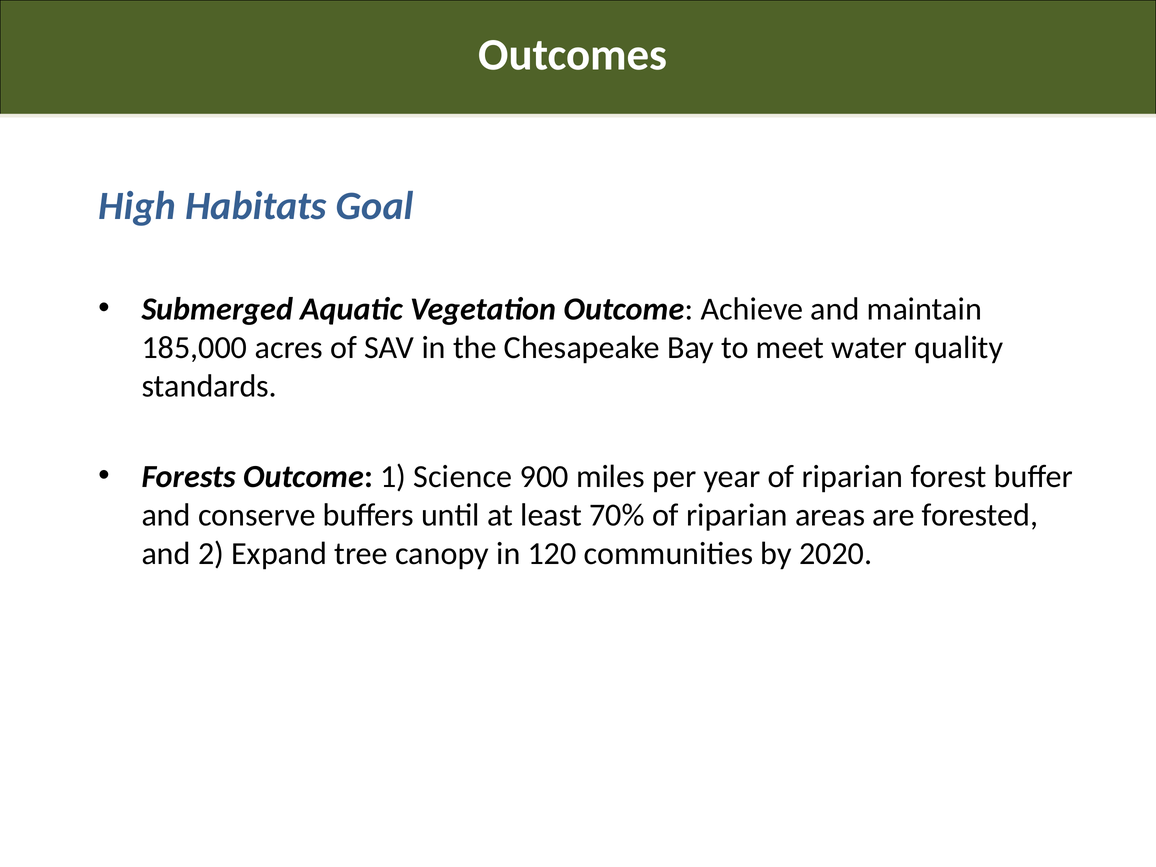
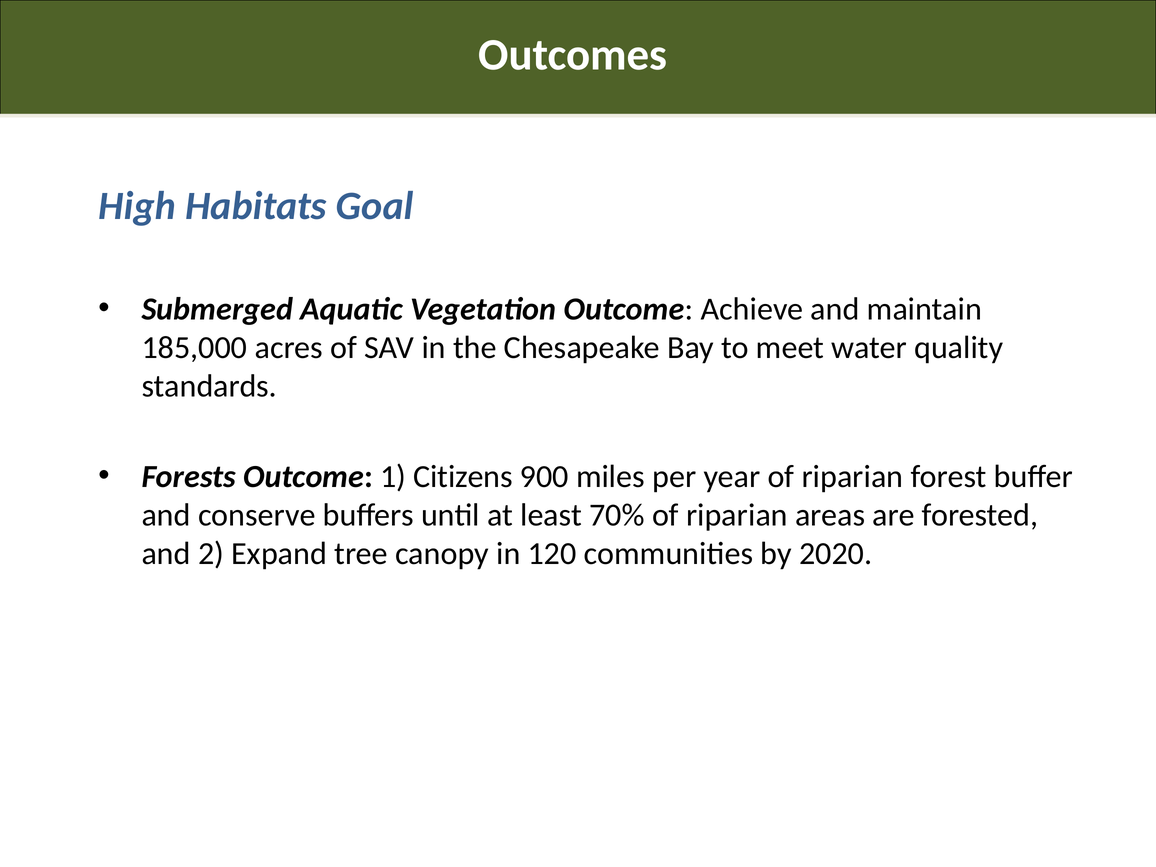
Science: Science -> Citizens
